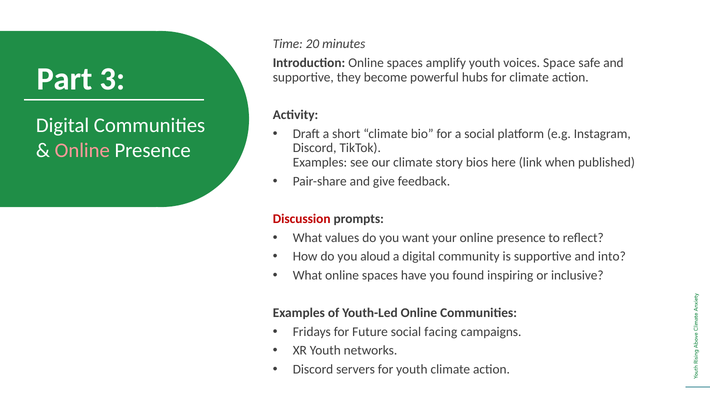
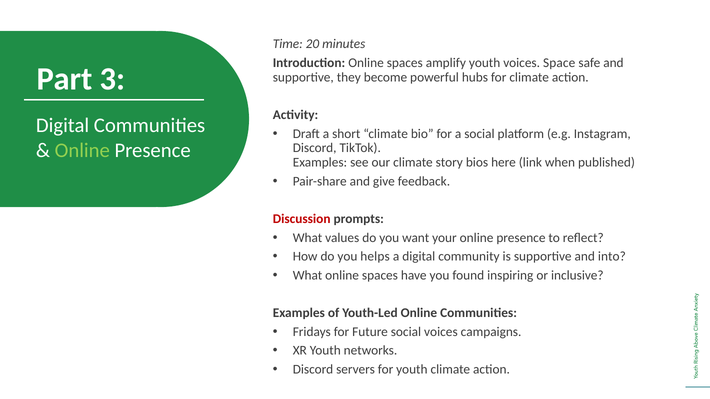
Online at (82, 151) colour: pink -> light green
aloud: aloud -> helps
social facing: facing -> voices
